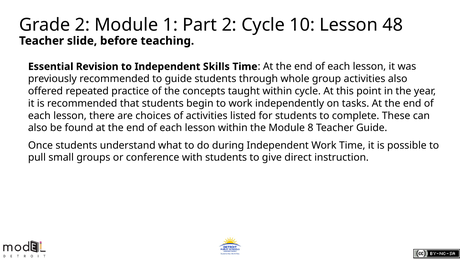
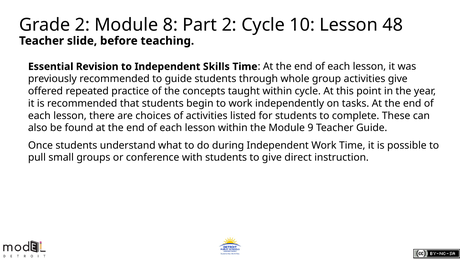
1: 1 -> 8
activities also: also -> give
8: 8 -> 9
